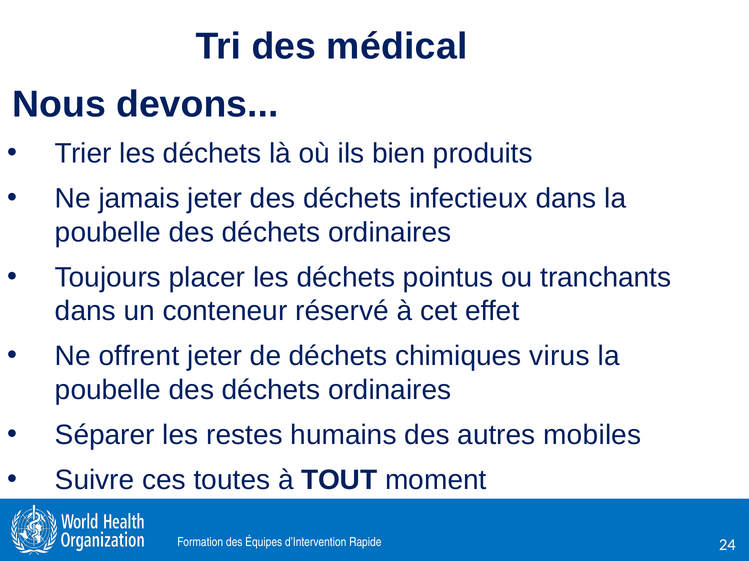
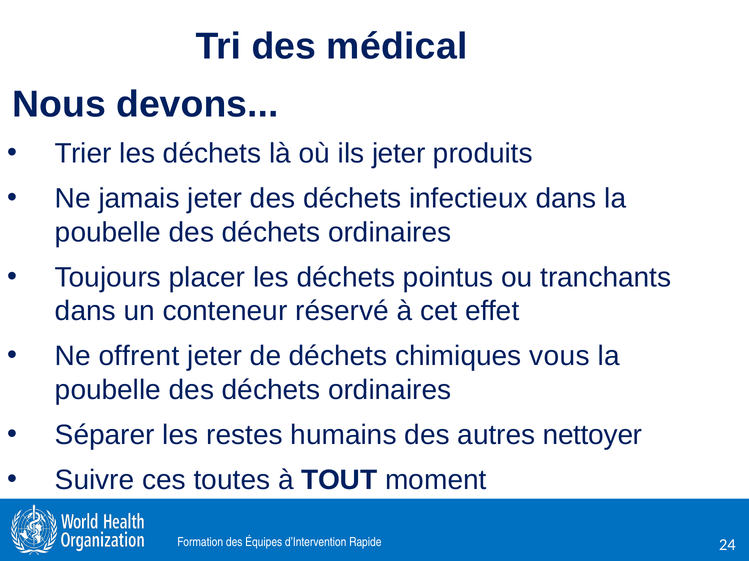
ils bien: bien -> jeter
virus: virus -> vous
mobiles: mobiles -> nettoyer
